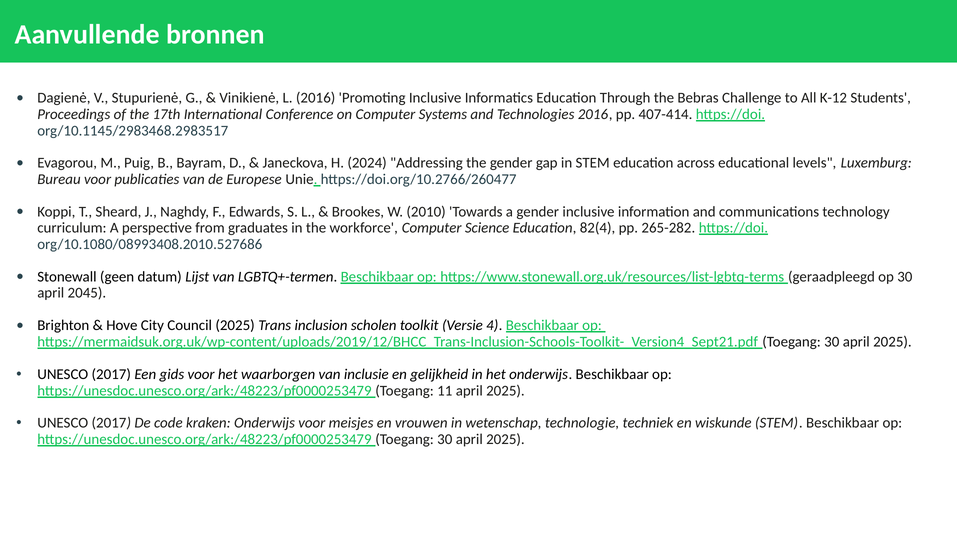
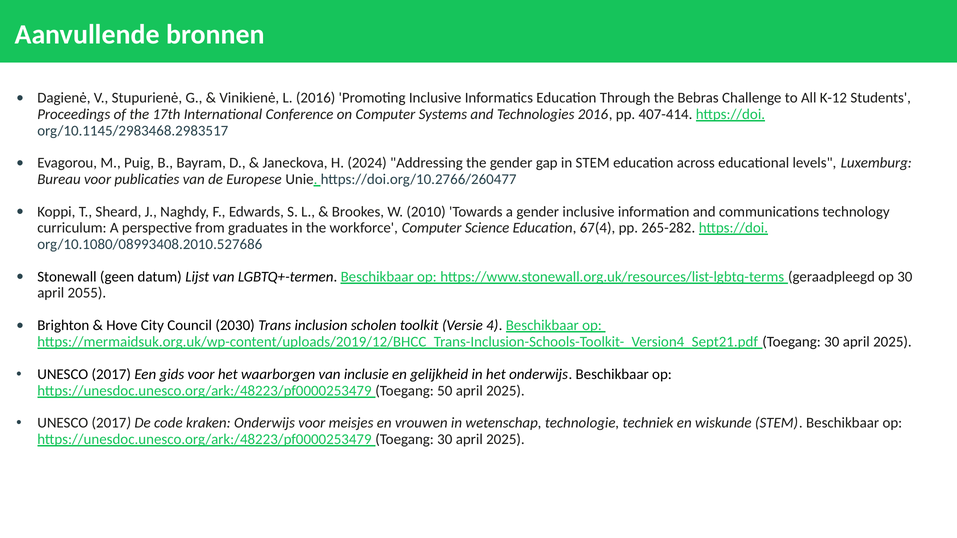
82(4: 82(4 -> 67(4
2045: 2045 -> 2055
Council 2025: 2025 -> 2030
11: 11 -> 50
